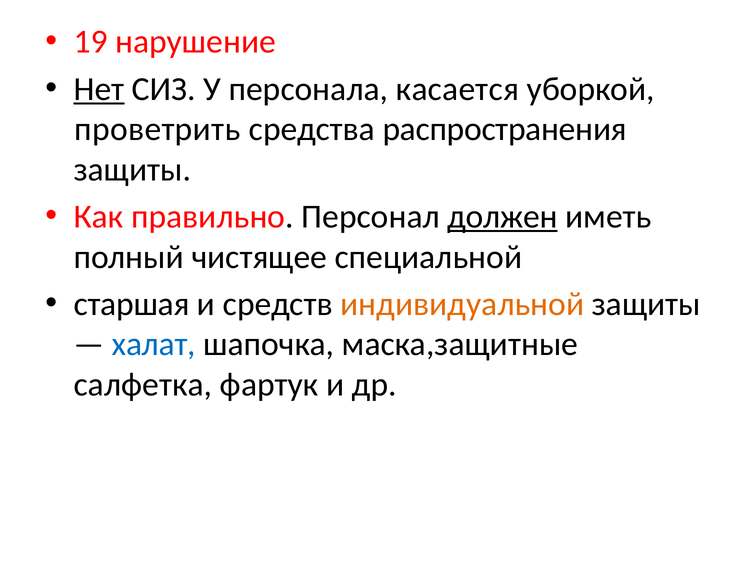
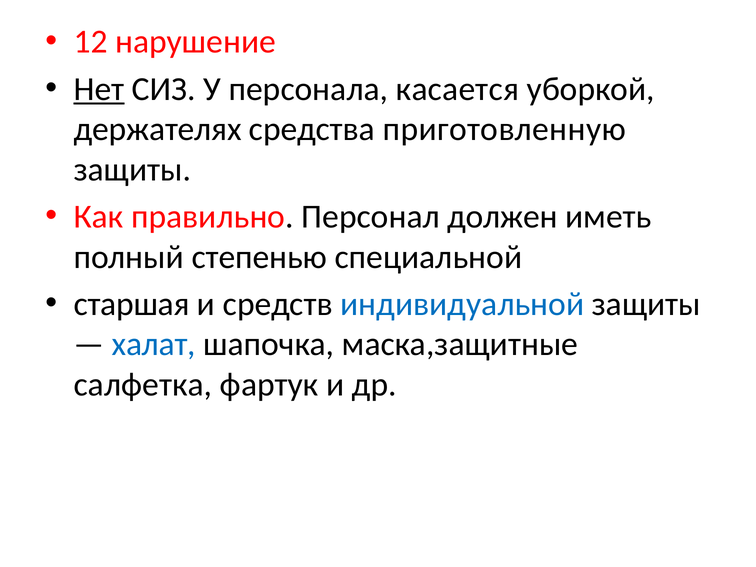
19: 19 -> 12
проветрить: проветрить -> держателях
распространения: распространения -> приготовленную
должен underline: present -> none
чистящее: чистящее -> степенью
индивидуальной colour: orange -> blue
